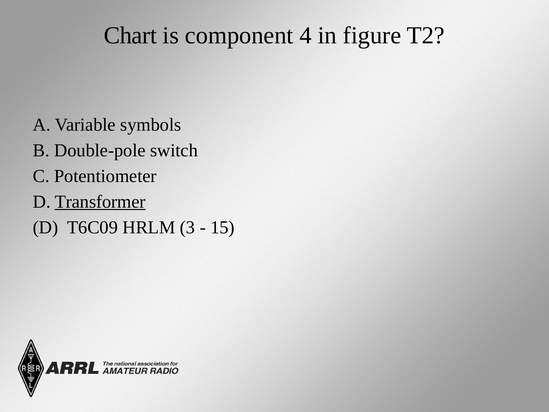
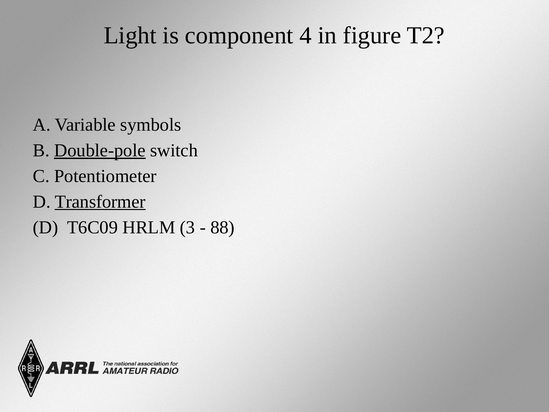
Chart: Chart -> Light
Double-pole underline: none -> present
15: 15 -> 88
